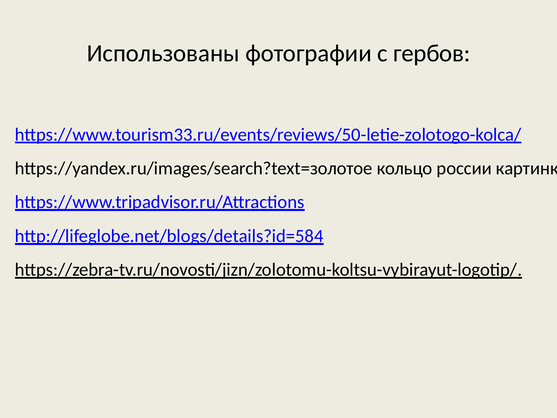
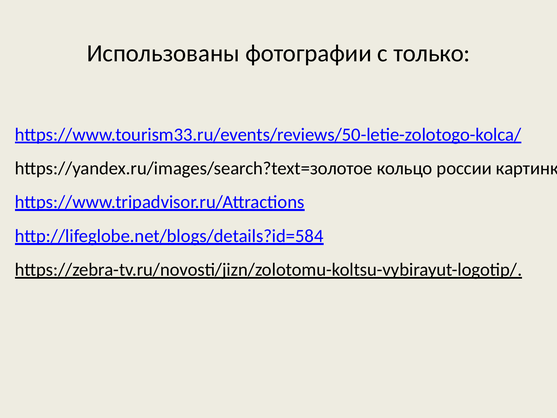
гербов: гербов -> только
